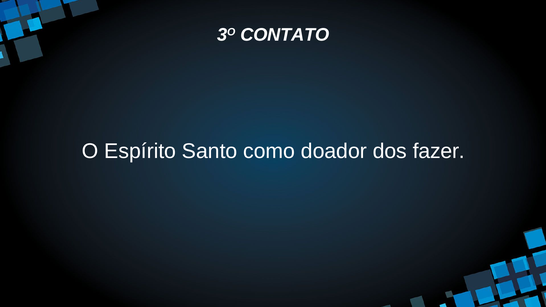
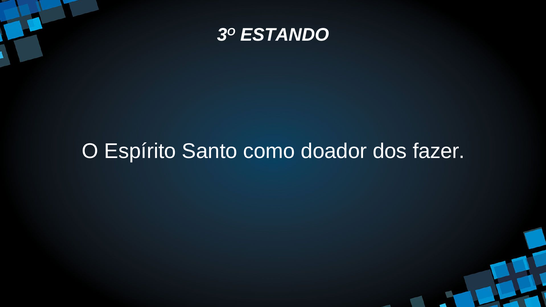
CONTATO: CONTATO -> ESTANDO
